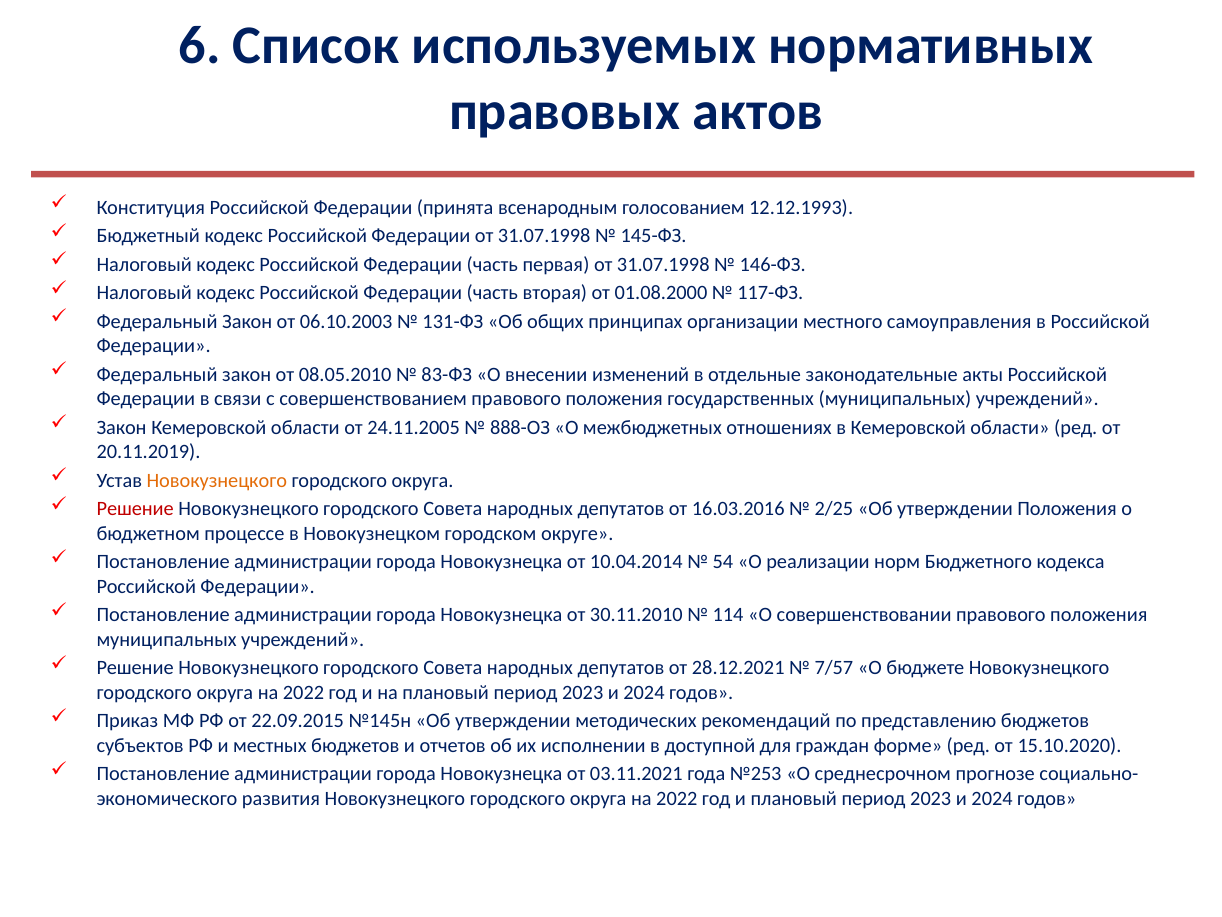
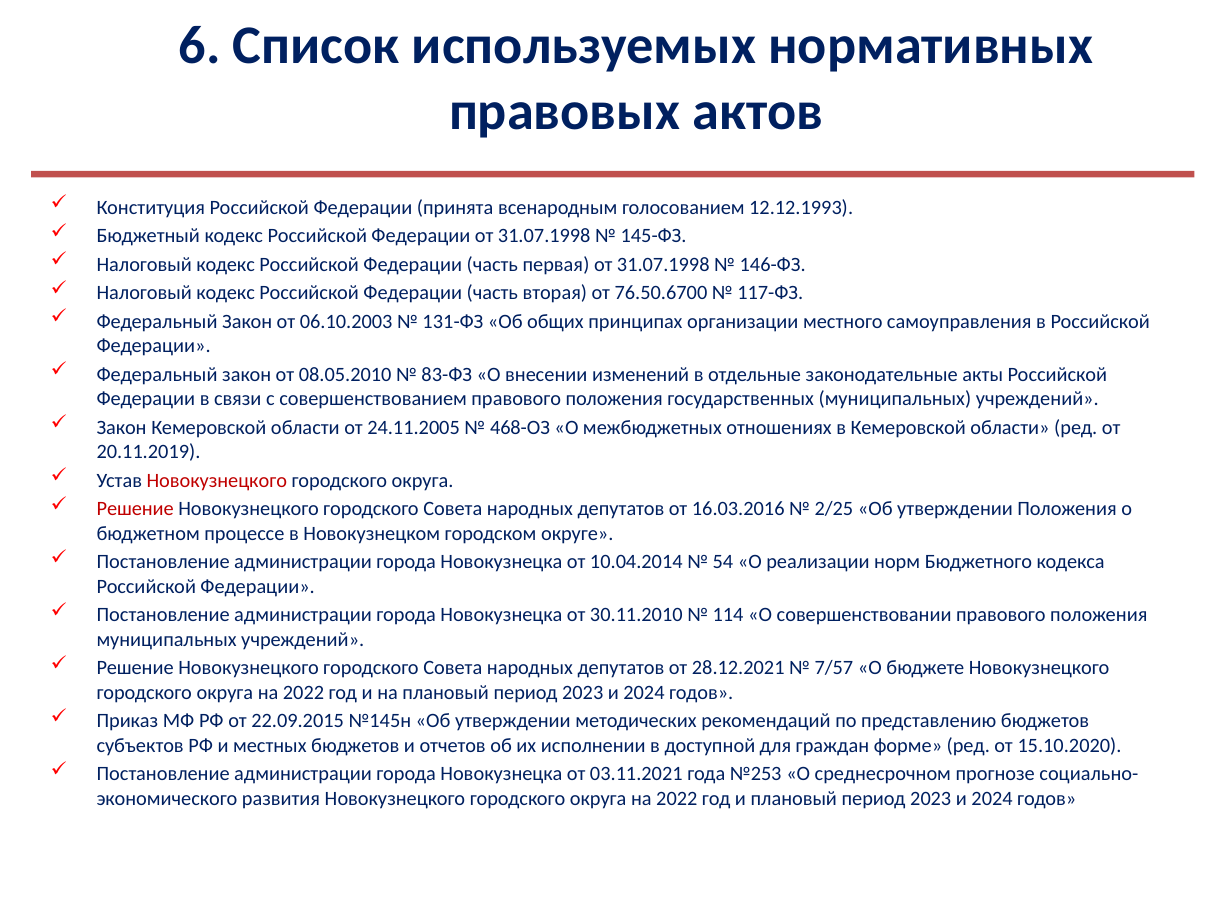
01.08.2000: 01.08.2000 -> 76.50.6700
888-ОЗ: 888-ОЗ -> 468-ОЗ
Новокузнецкого at (217, 480) colour: orange -> red
